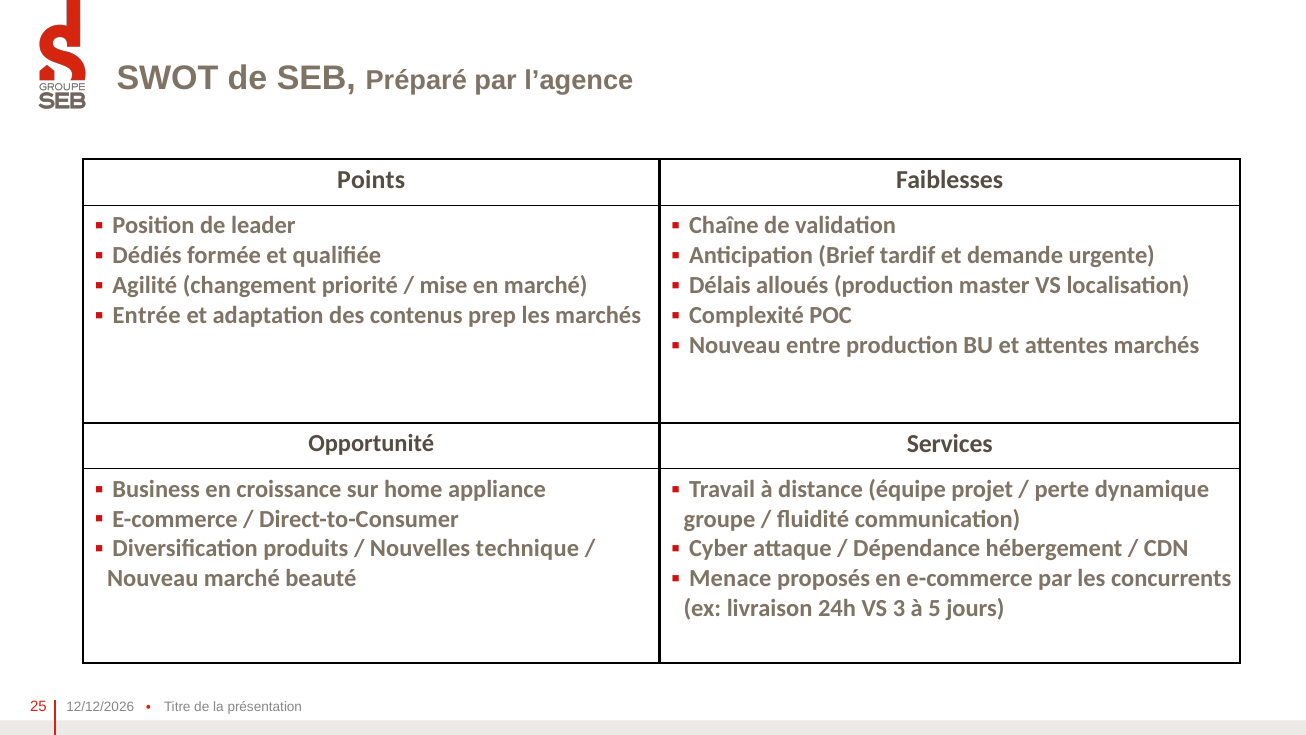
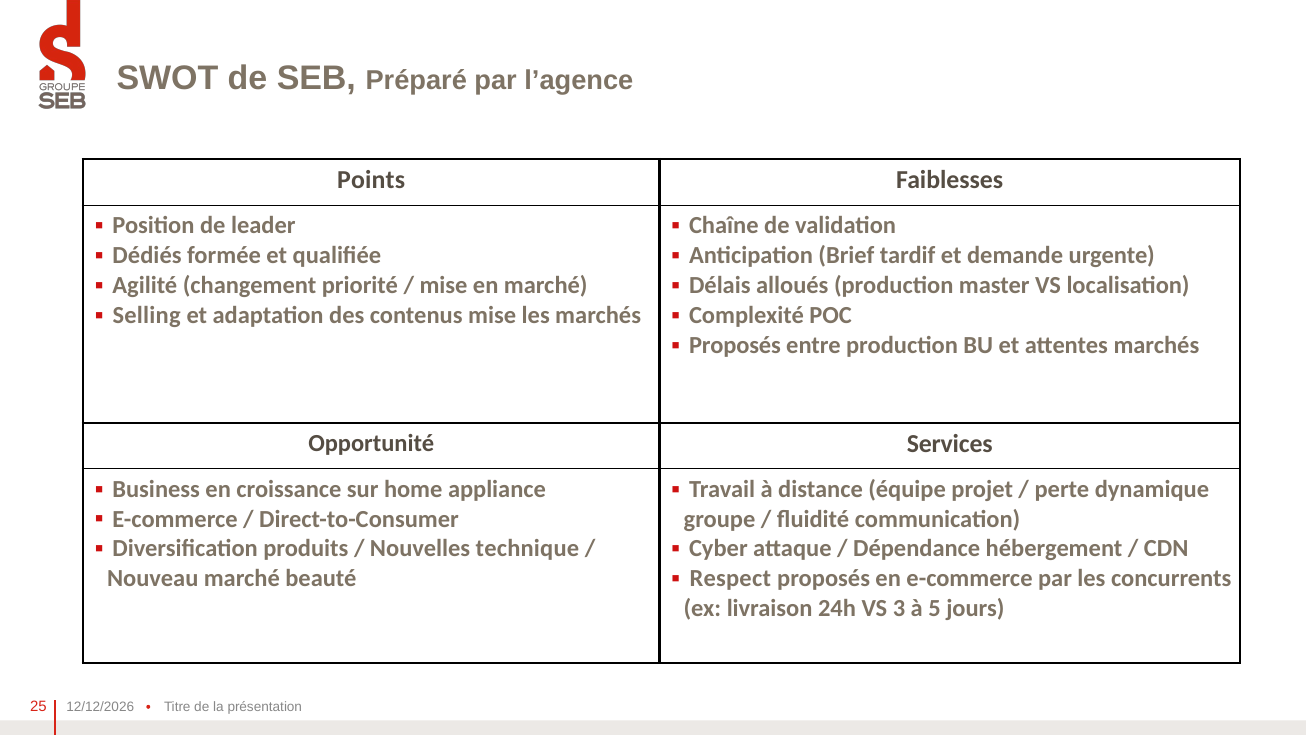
Entrée: Entrée -> Selling
contenus prep: prep -> mise
Nouveau at (735, 345): Nouveau -> Proposés
Menace: Menace -> Respect
